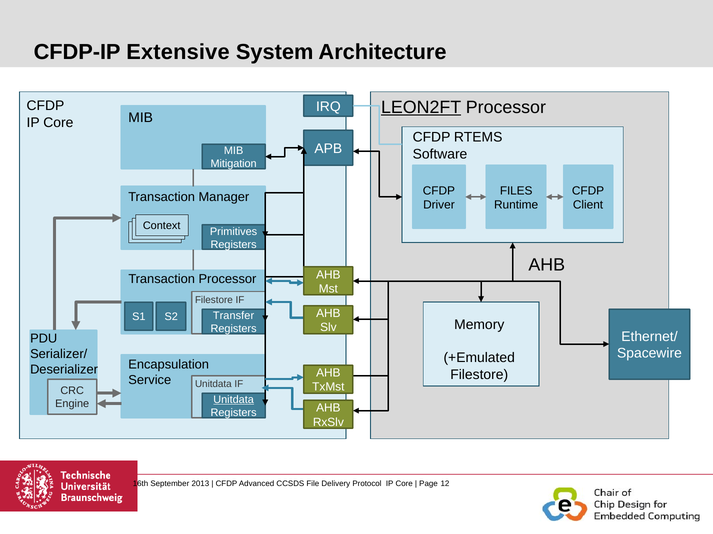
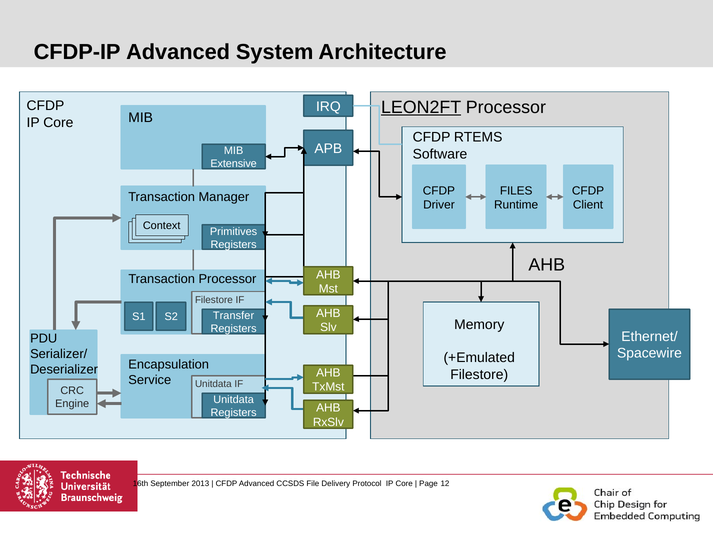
CFDP-IP Extensive: Extensive -> Advanced
Mitigation: Mitigation -> Extensive
Unitdata at (234, 400) underline: present -> none
